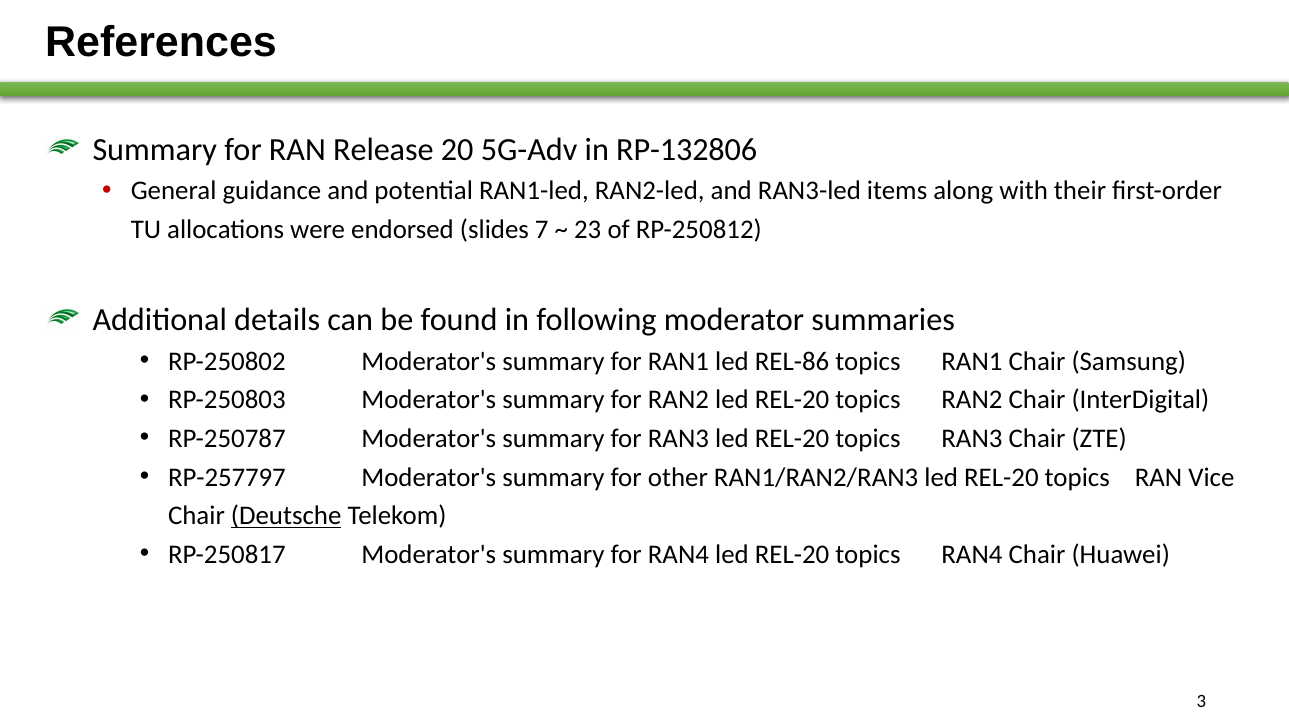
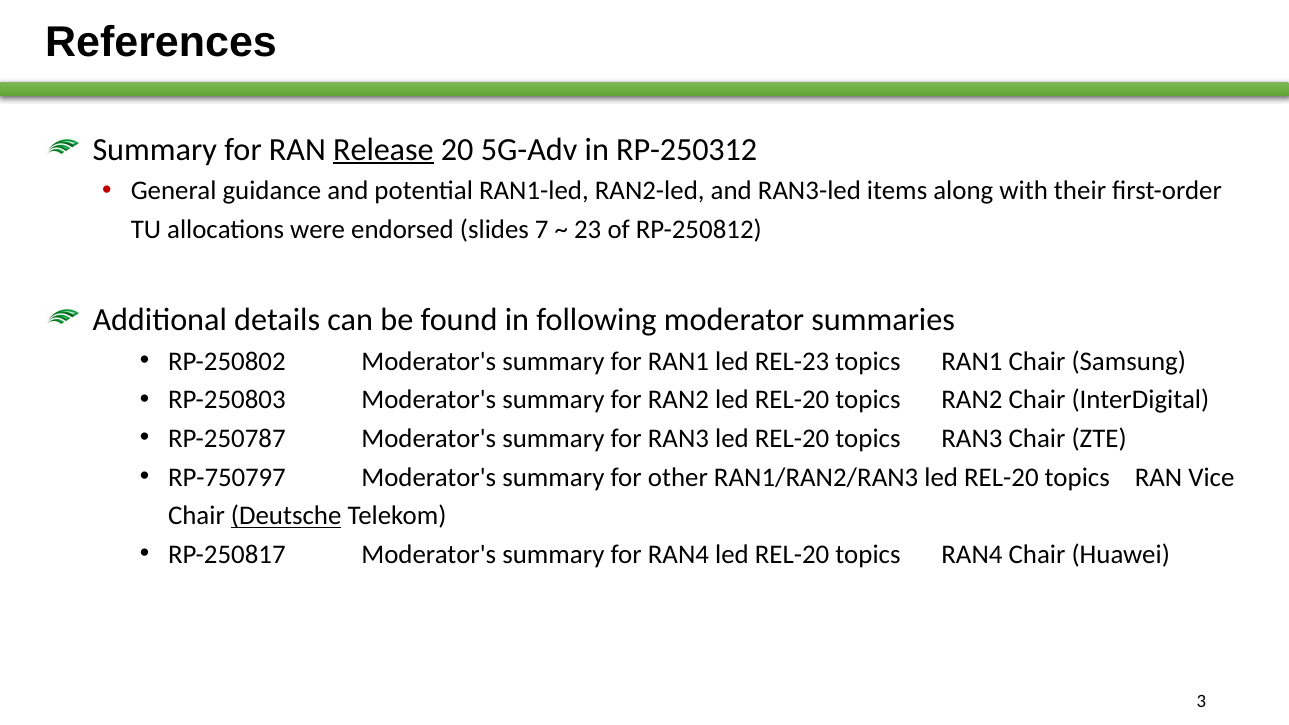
Release underline: none -> present
RP-132806: RP-132806 -> RP-250312
REL-86: REL-86 -> REL-23
RP-257797: RP-257797 -> RP-750797
